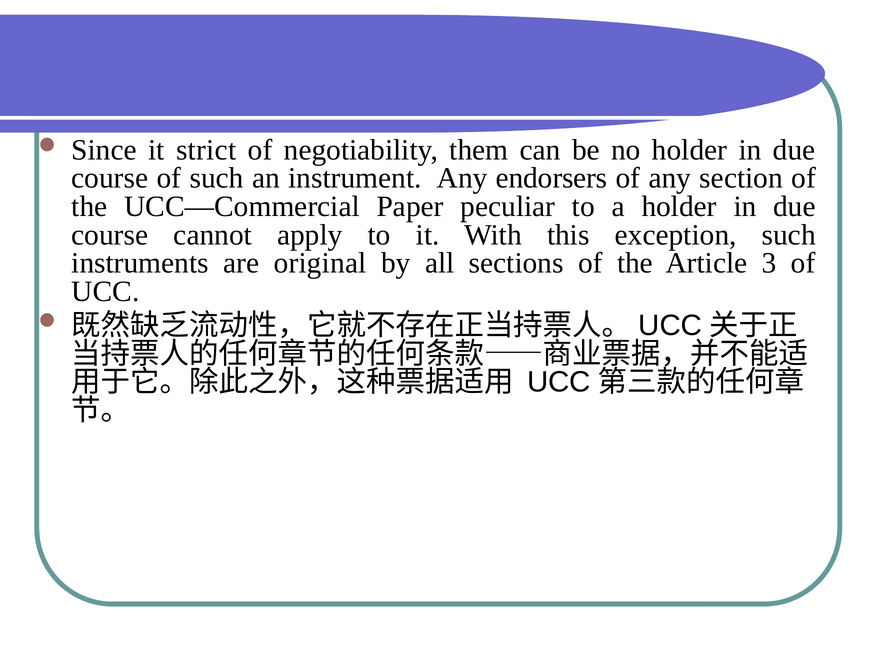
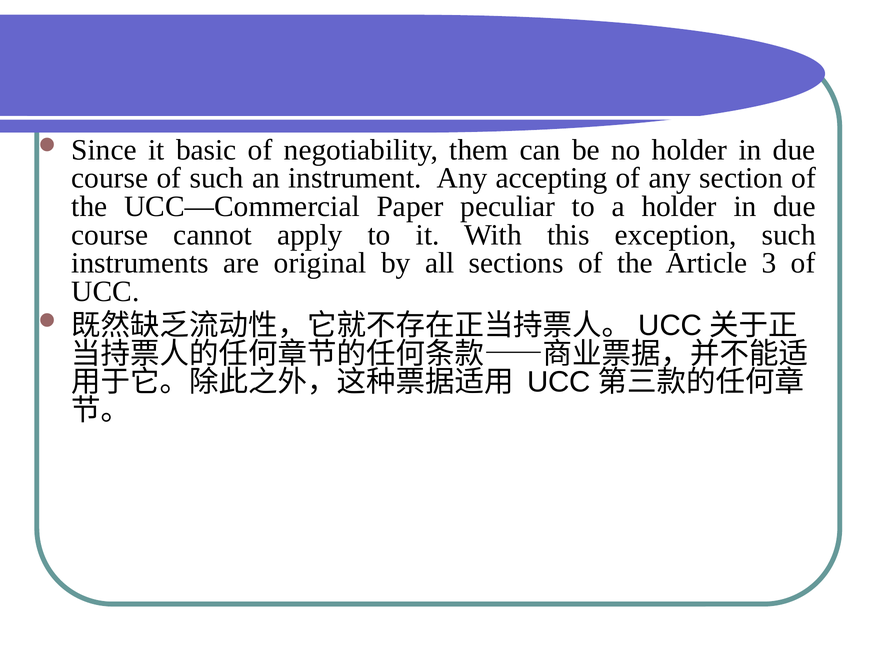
strict: strict -> basic
endorsers: endorsers -> accepting
